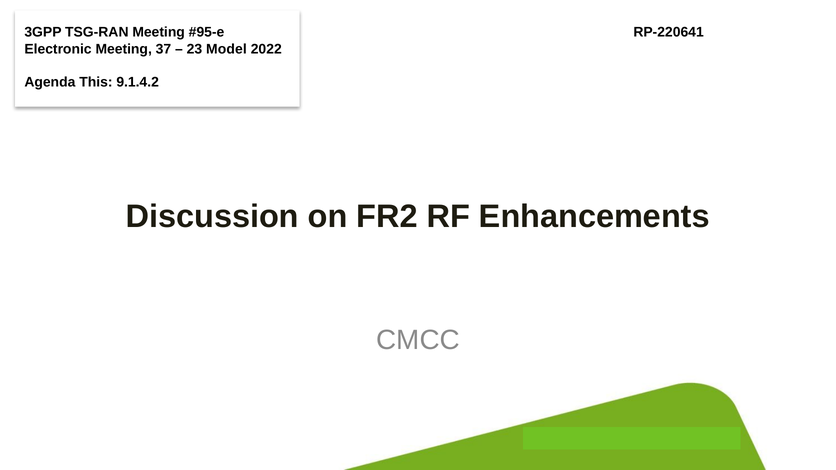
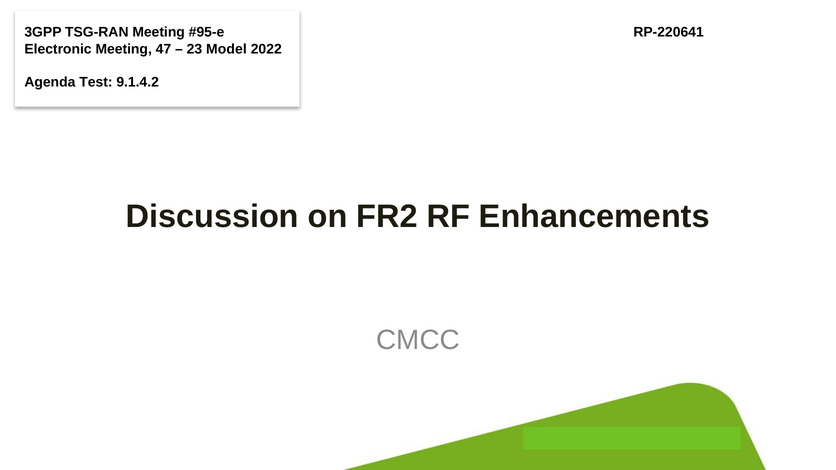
37: 37 -> 47
This: This -> Test
